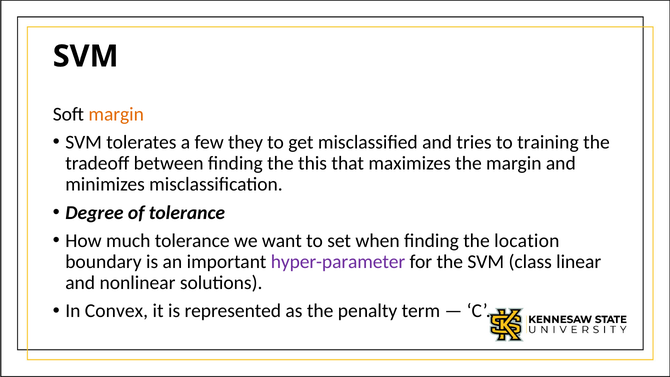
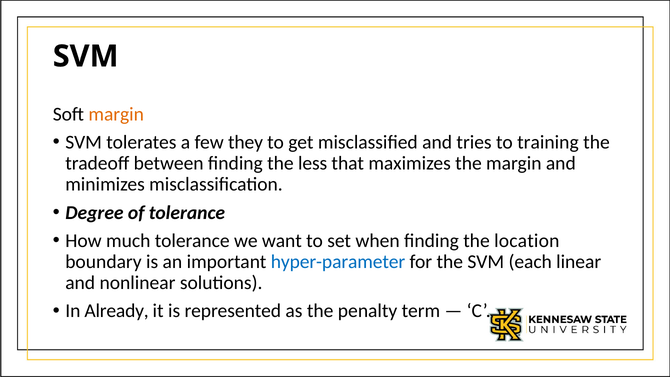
this: this -> less
hyper-parameter colour: purple -> blue
class: class -> each
Convex: Convex -> Already
